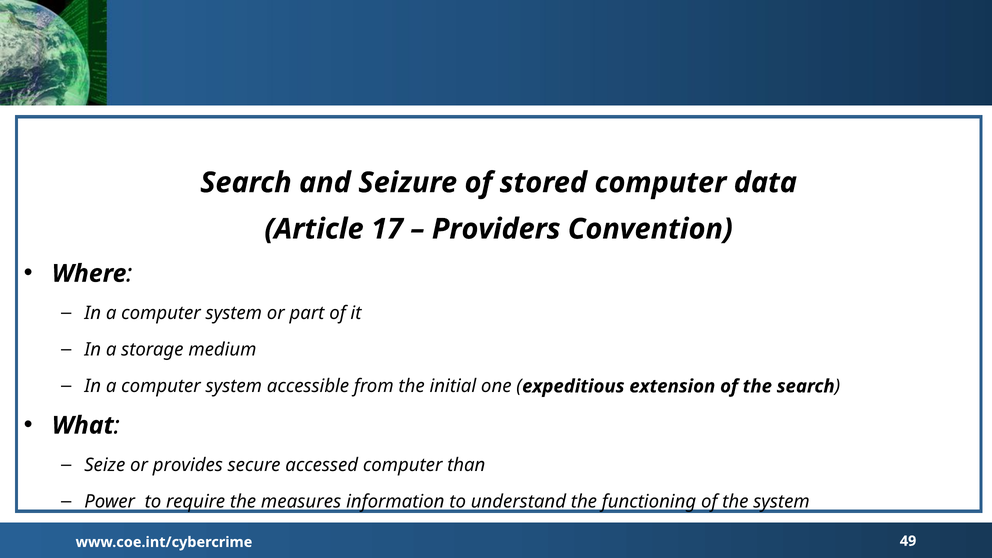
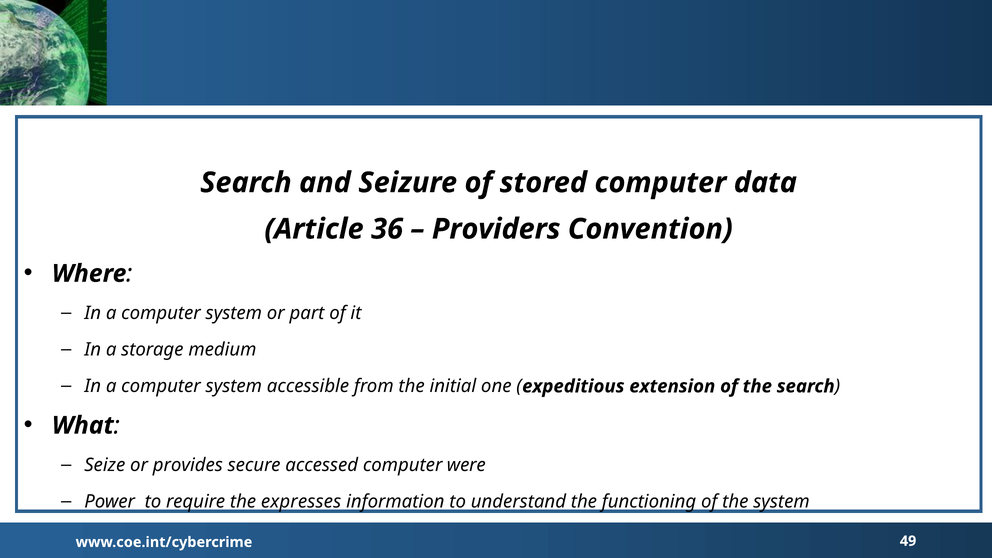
17: 17 -> 36
than: than -> were
measures: measures -> expresses
